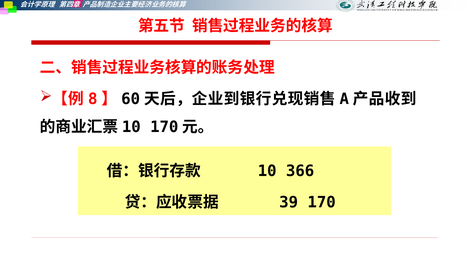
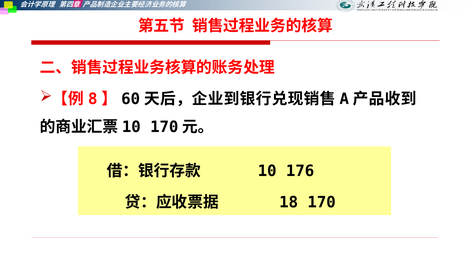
366: 366 -> 176
39: 39 -> 18
